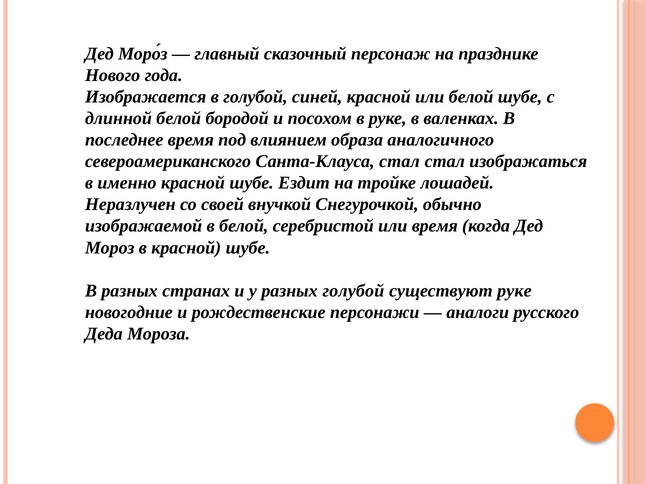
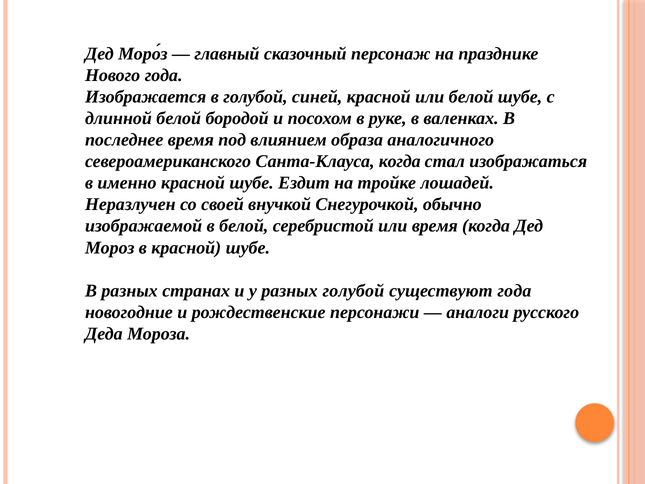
Санта-Клауса стал: стал -> когда
существуют руке: руке -> года
